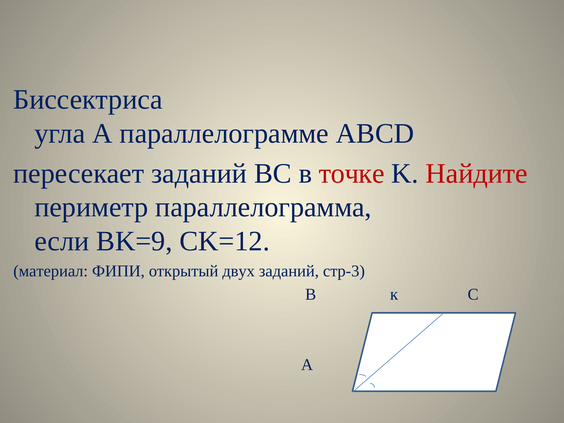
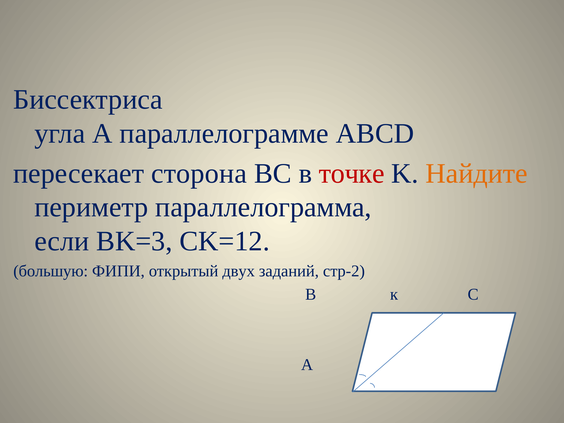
пересекает заданий: заданий -> сторона
Найдите colour: red -> orange
BK=9: BK=9 -> BK=3
материал: материал -> большую
стр-3: стр-3 -> стр-2
